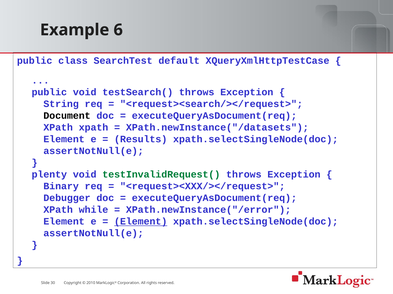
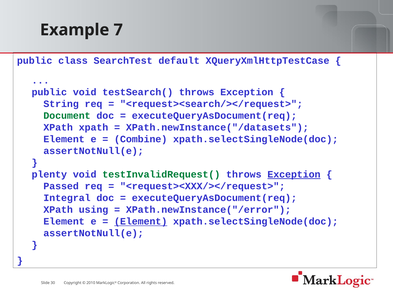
6: 6 -> 7
Document colour: black -> green
Results: Results -> Combine
Exception at (294, 175) underline: none -> present
Binary: Binary -> Passed
Debugger: Debugger -> Integral
while: while -> using
